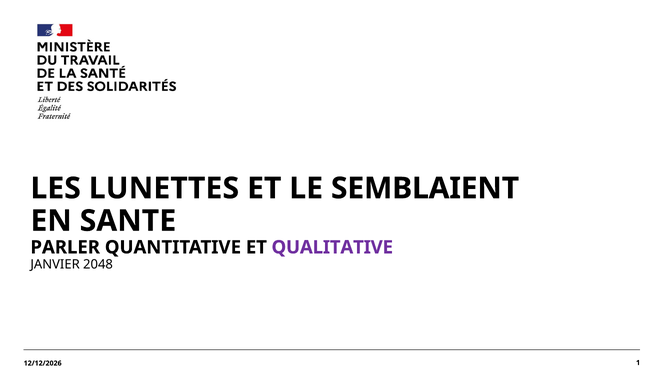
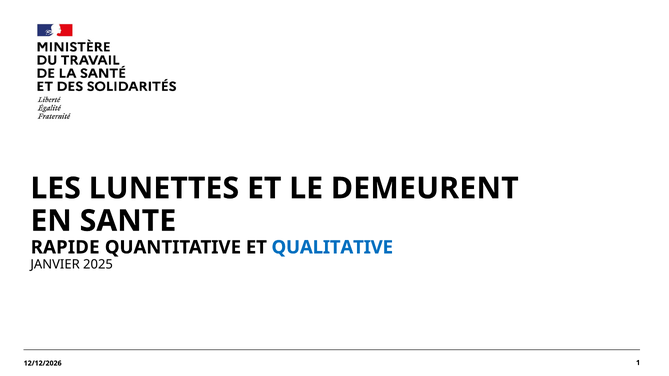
SEMBLAIENT: SEMBLAIENT -> DEMEURENT
PARLER: PARLER -> RAPIDE
QUALITATIVE colour: purple -> blue
2048: 2048 -> 2025
